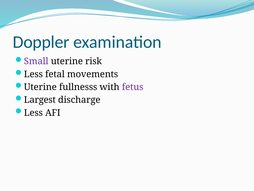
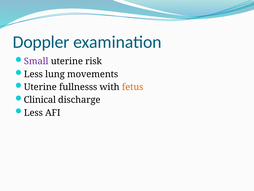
fetal: fetal -> lung
fetus colour: purple -> orange
Largest: Largest -> Clinical
